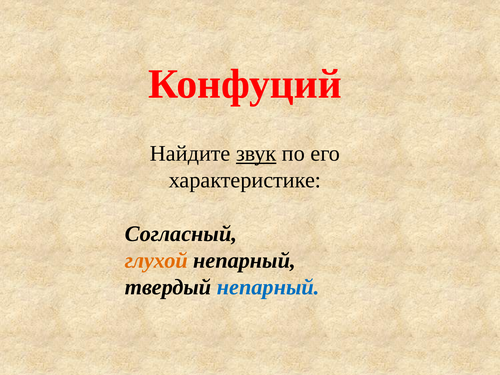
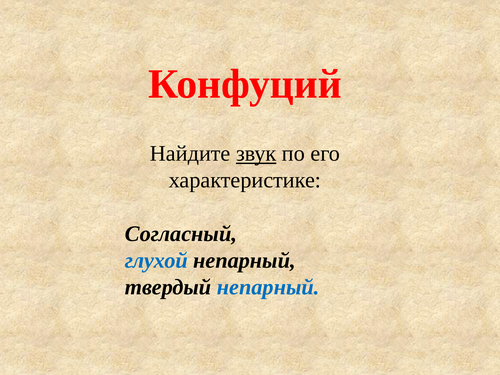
глухой colour: orange -> blue
